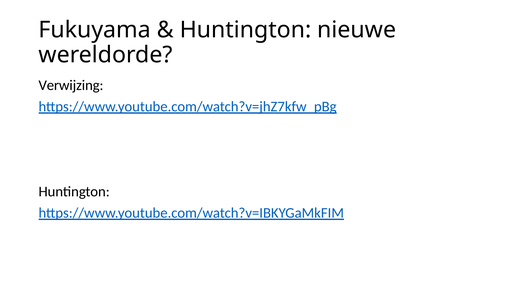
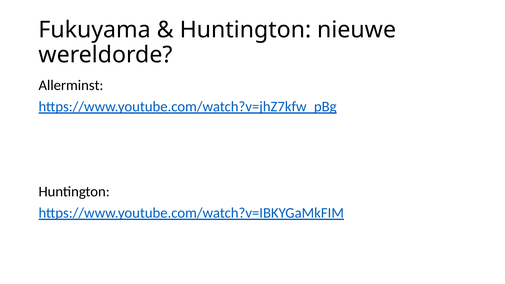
Verwijzing: Verwijzing -> Allerminst
